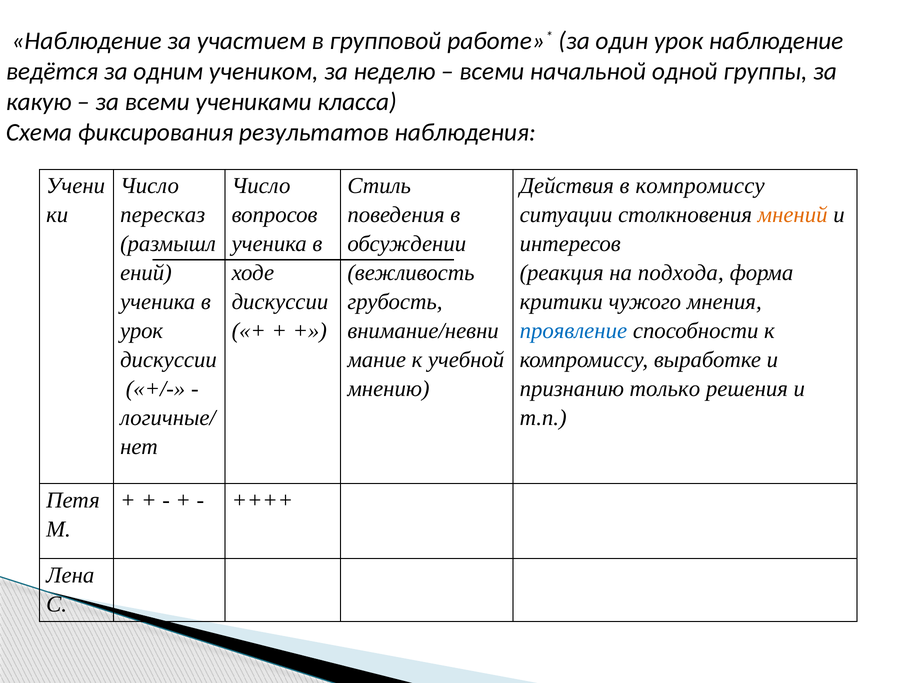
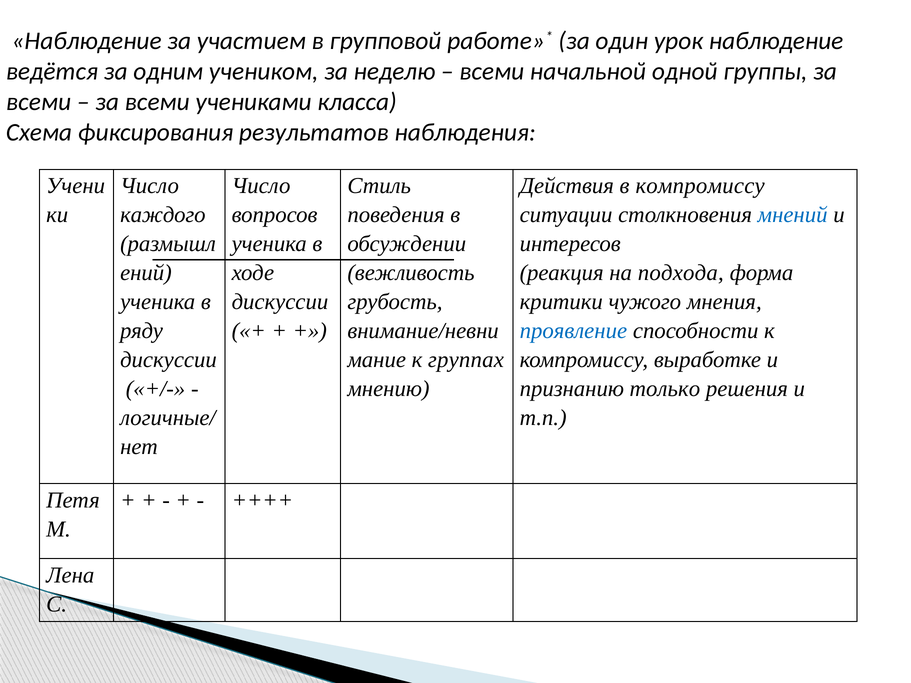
какую at (39, 102): какую -> всеми
пересказ: пересказ -> каждого
мнений colour: orange -> blue
урок at (142, 331): урок -> ряду
учебной: учебной -> группах
